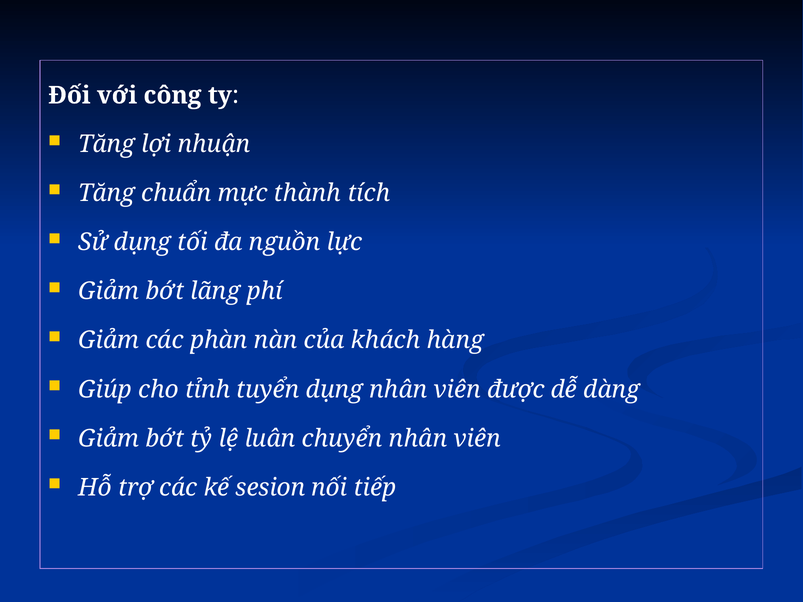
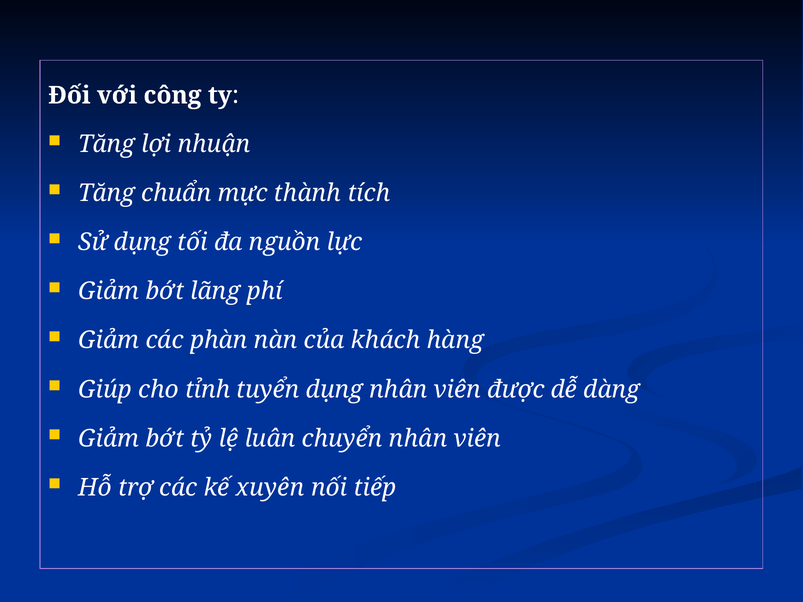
sesion: sesion -> xuyên
